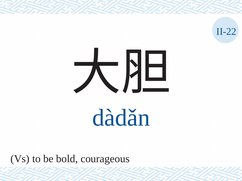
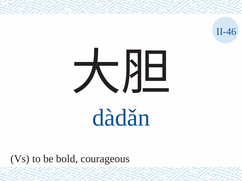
II-22: II-22 -> II-46
